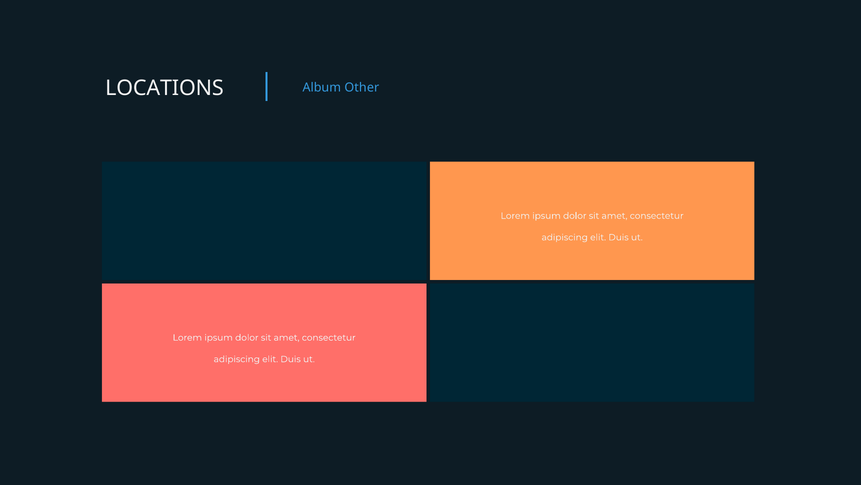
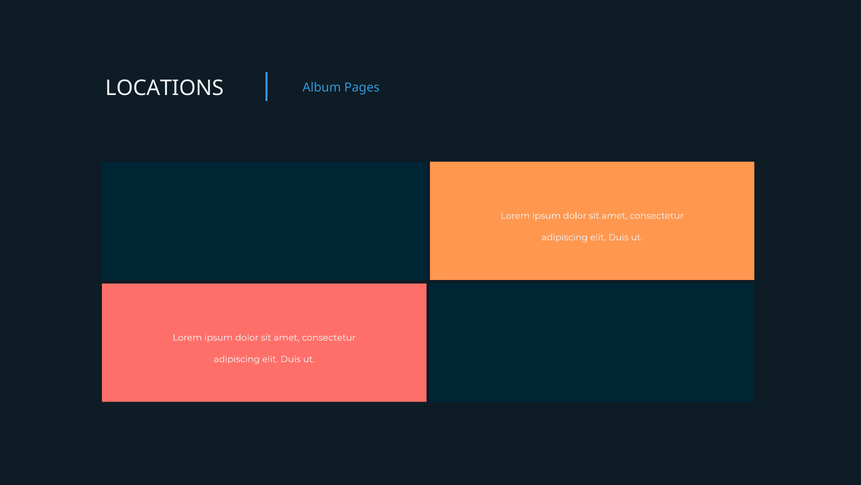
Other: Other -> Pages
